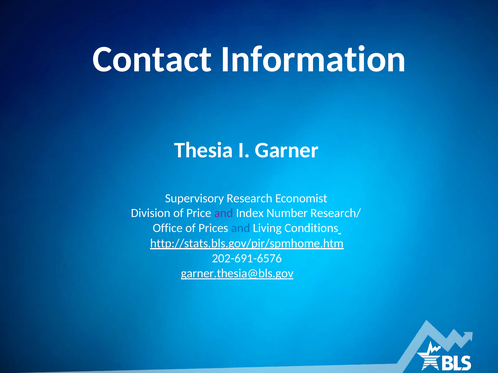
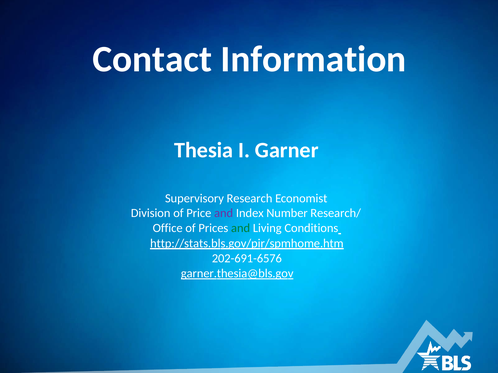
and at (241, 228) colour: blue -> green
